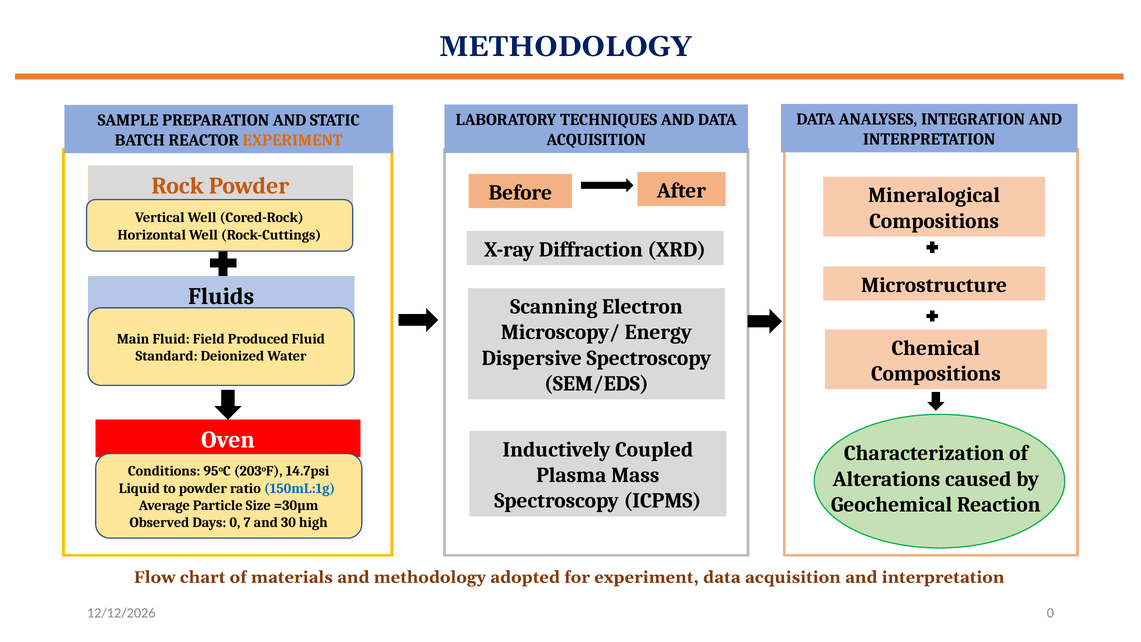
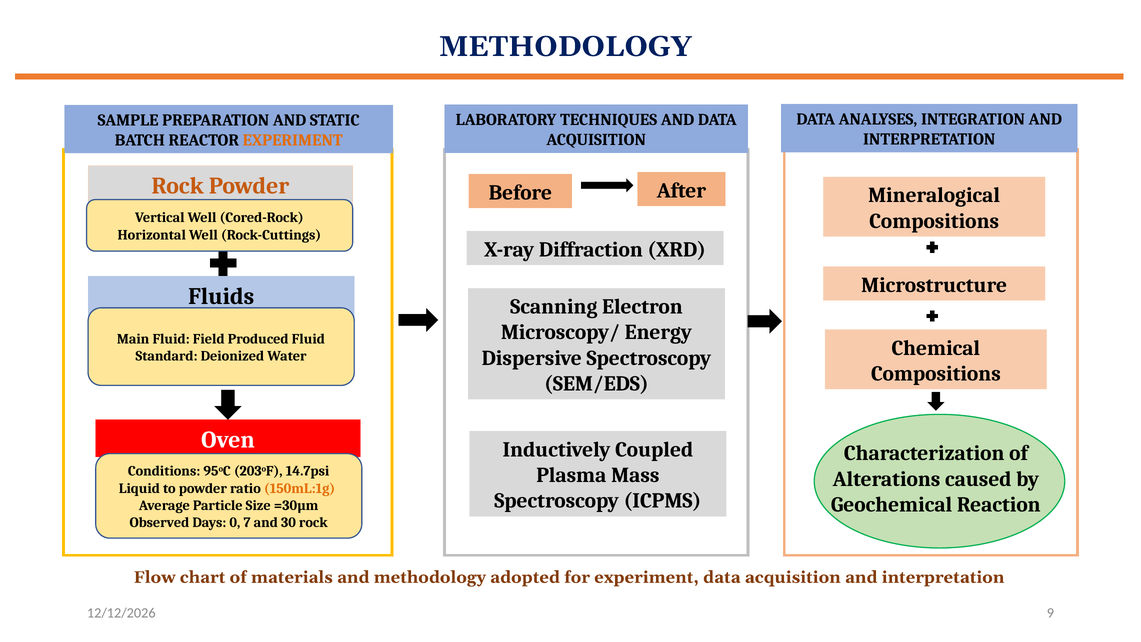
150mL:1g colour: blue -> orange
30 high: high -> rock
0 at (1050, 613): 0 -> 9
